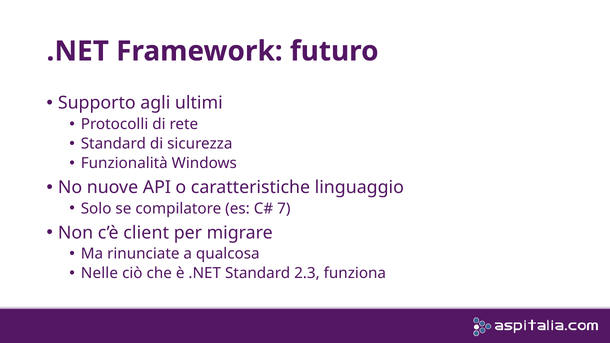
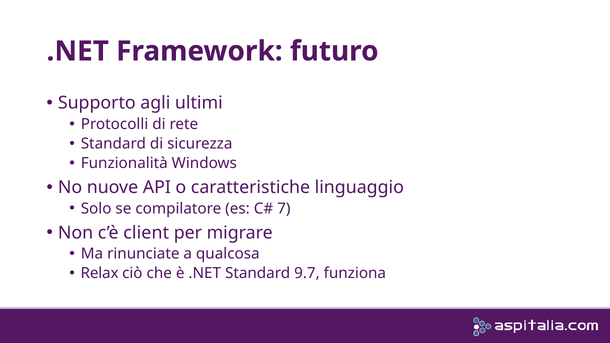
Nelle: Nelle -> Relax
2.3: 2.3 -> 9.7
